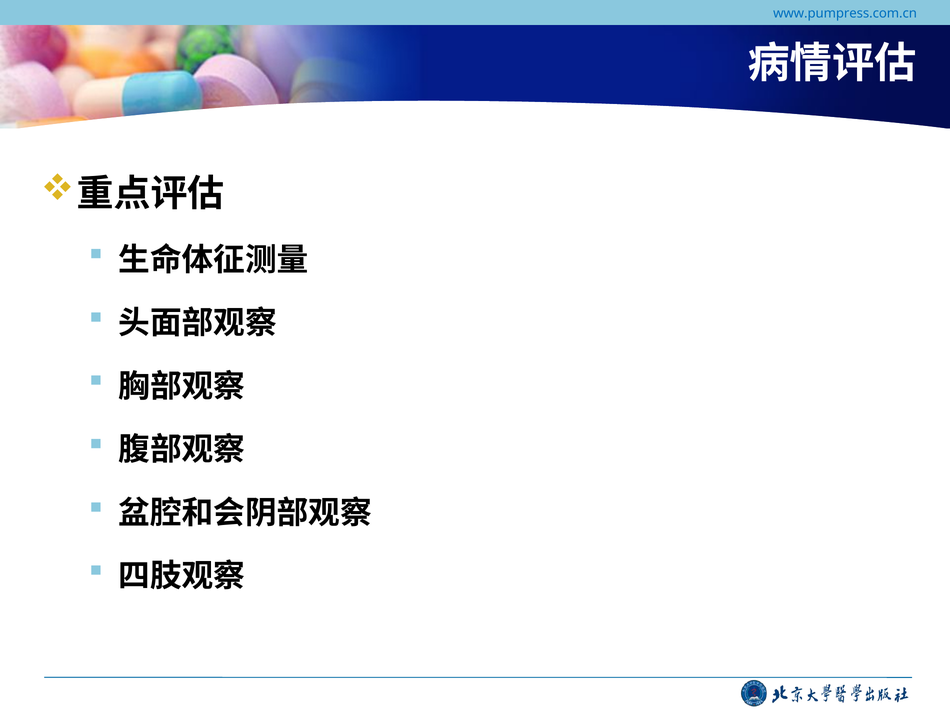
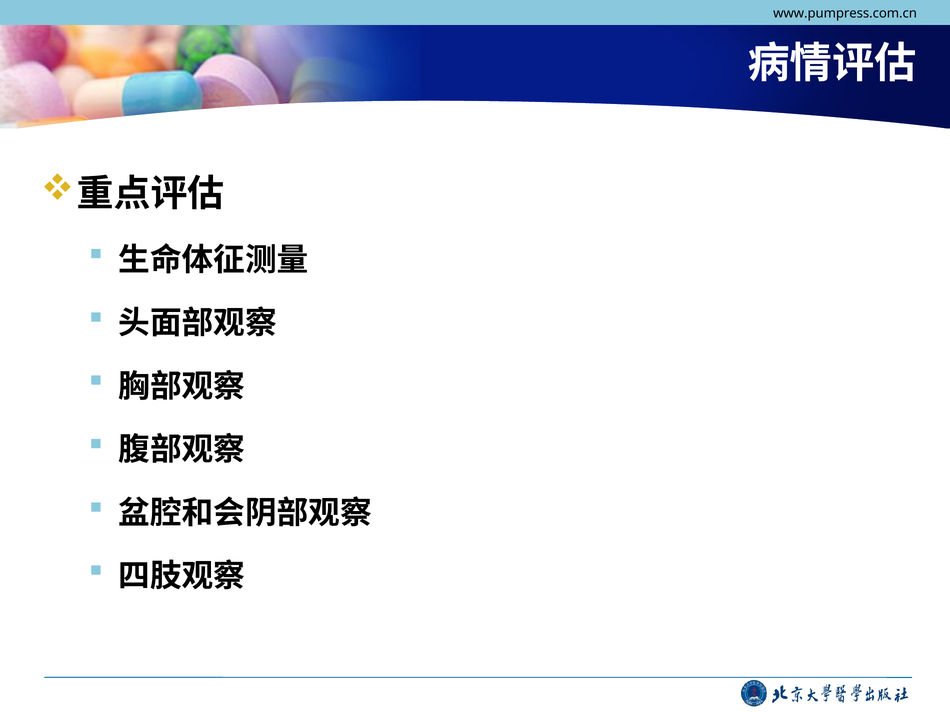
www.pumpress.com.cn colour: blue -> black
